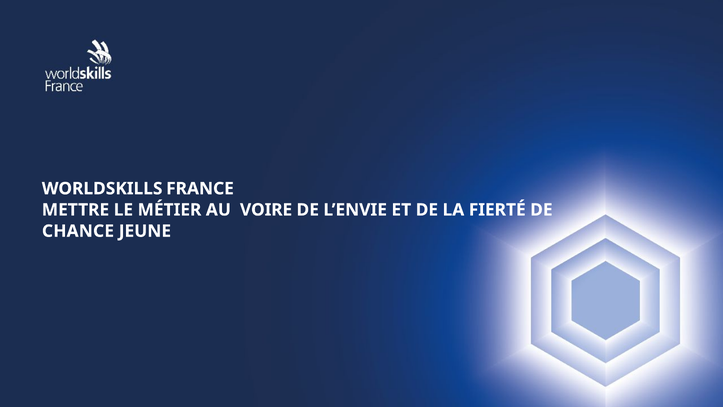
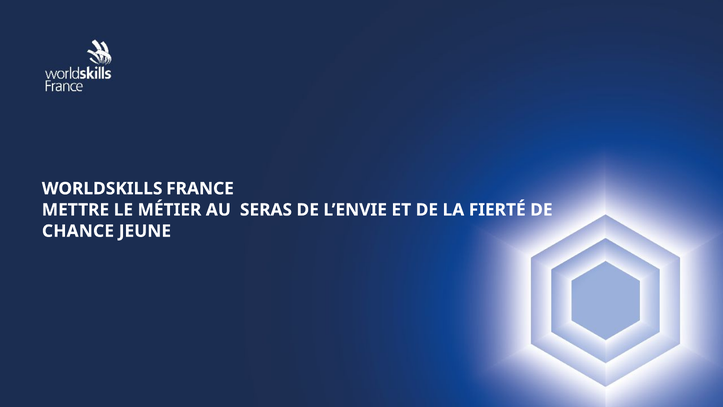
VOIRE: VOIRE -> SERAS
